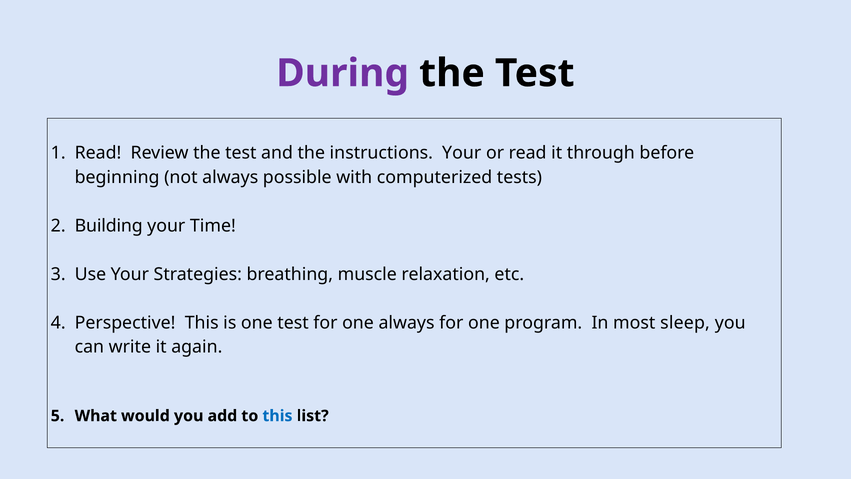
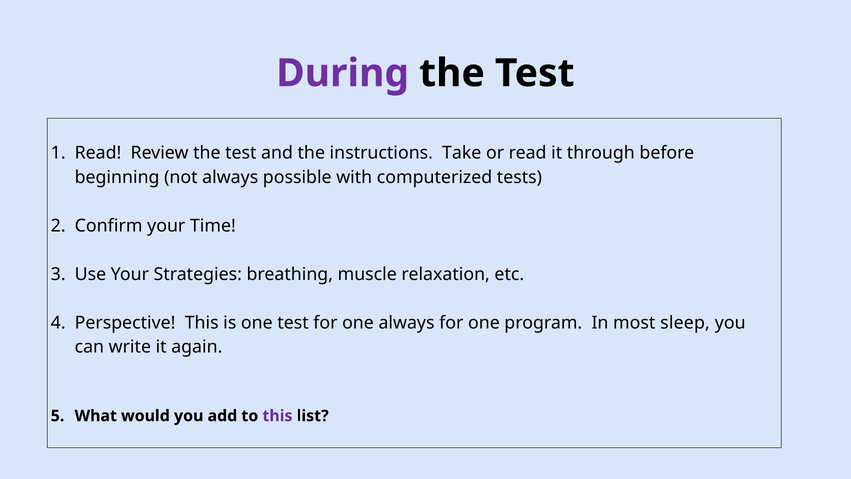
instructions Your: Your -> Take
Building: Building -> Confirm
this at (277, 416) colour: blue -> purple
